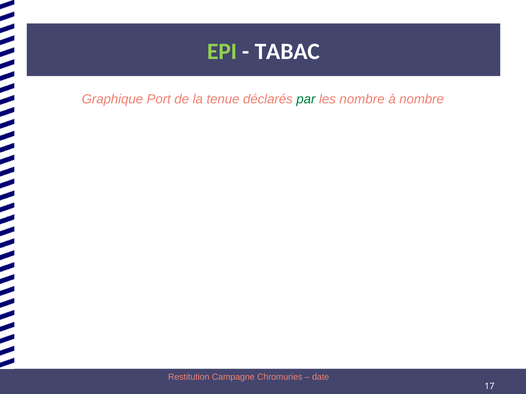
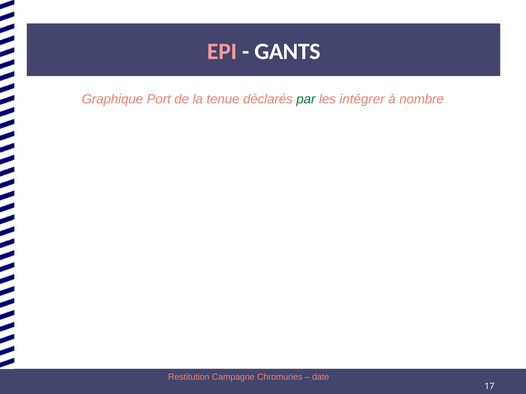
EPI colour: light green -> pink
TABAC: TABAC -> GANTS
les nombre: nombre -> intégrer
